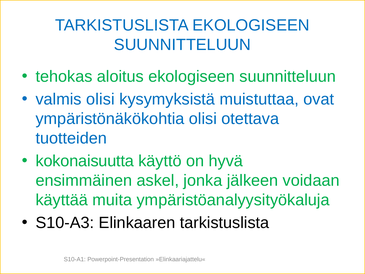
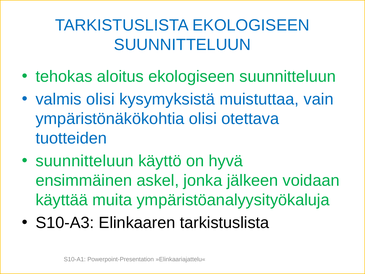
ovat: ovat -> vain
kokonaisuutta at (85, 161): kokonaisuutta -> suunnitteluun
